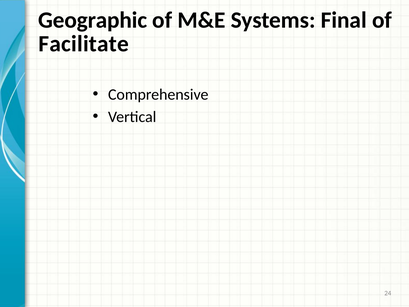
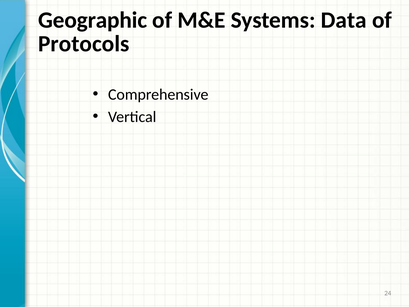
Final: Final -> Data
Facilitate: Facilitate -> Protocols
